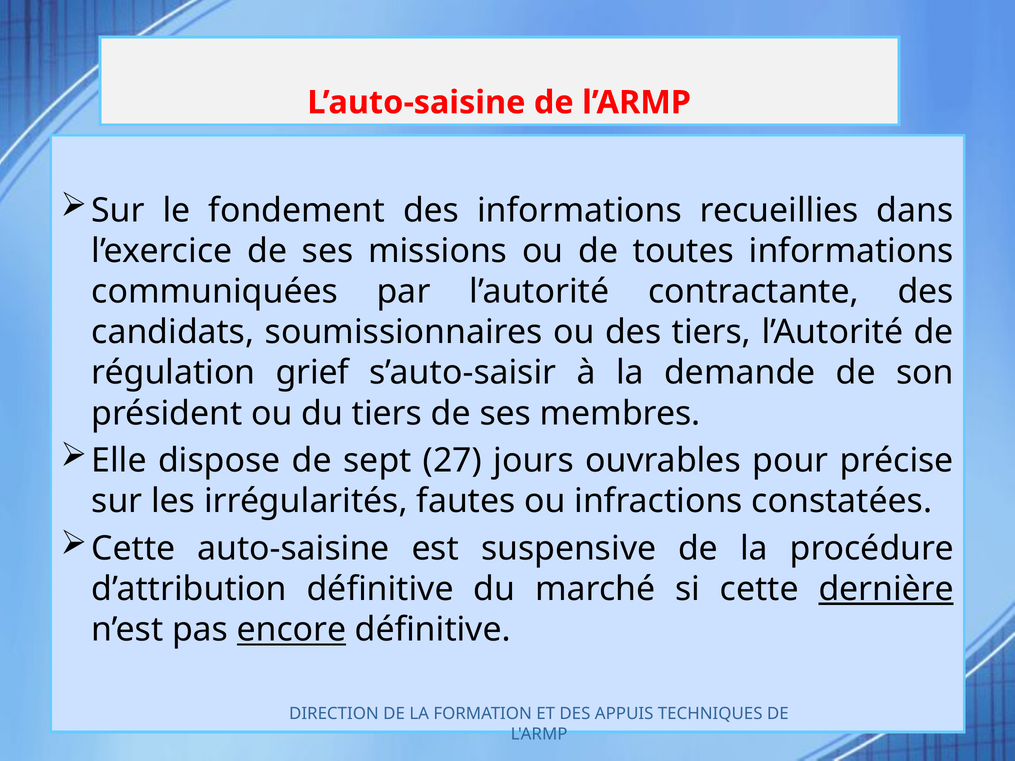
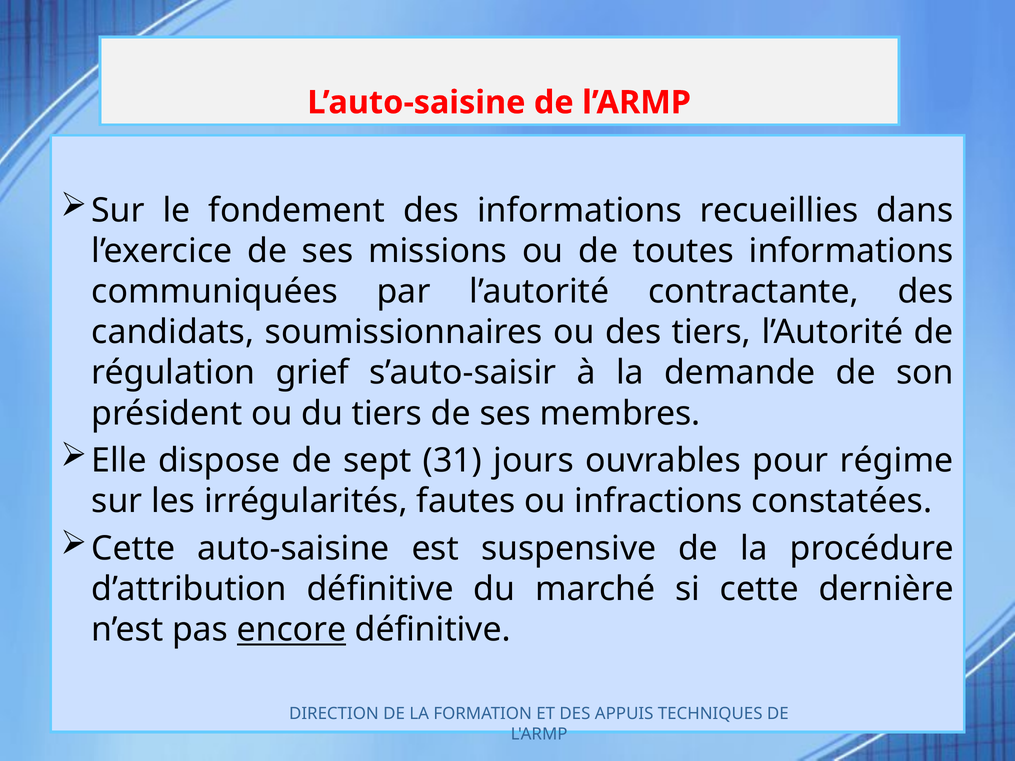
27: 27 -> 31
précise: précise -> régime
dernière underline: present -> none
